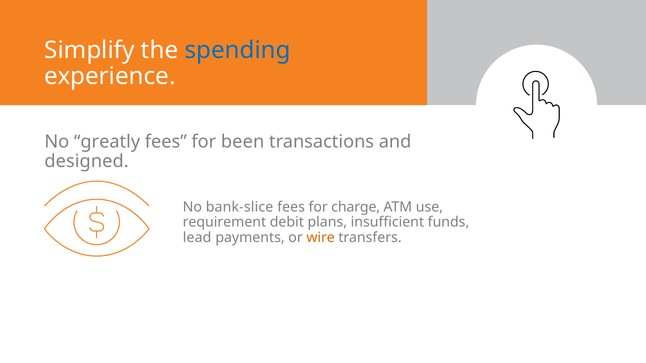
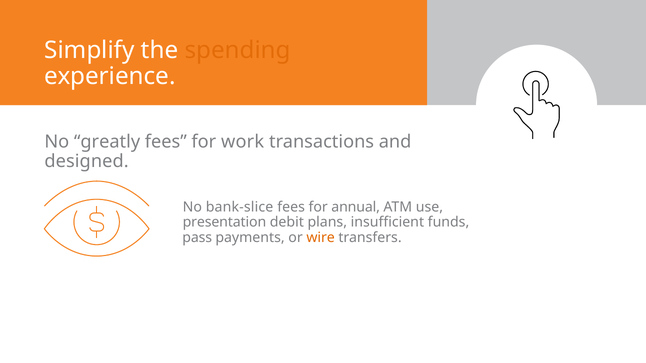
spending colour: blue -> orange
been: been -> work
charge: charge -> annual
requirement: requirement -> presentation
lead: lead -> pass
